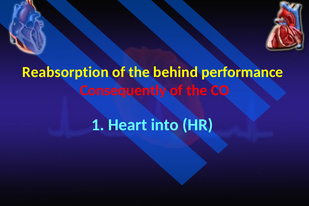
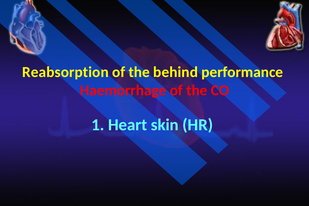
Consequently: Consequently -> Haemorrhage
into: into -> skin
